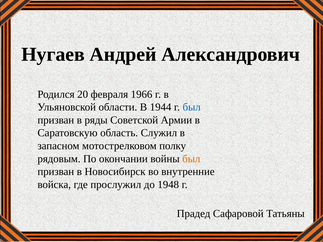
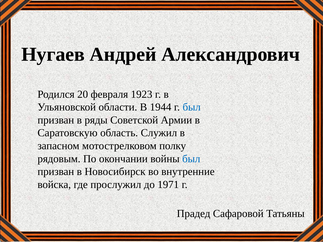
1966: 1966 -> 1923
был at (191, 159) colour: orange -> blue
1948: 1948 -> 1971
